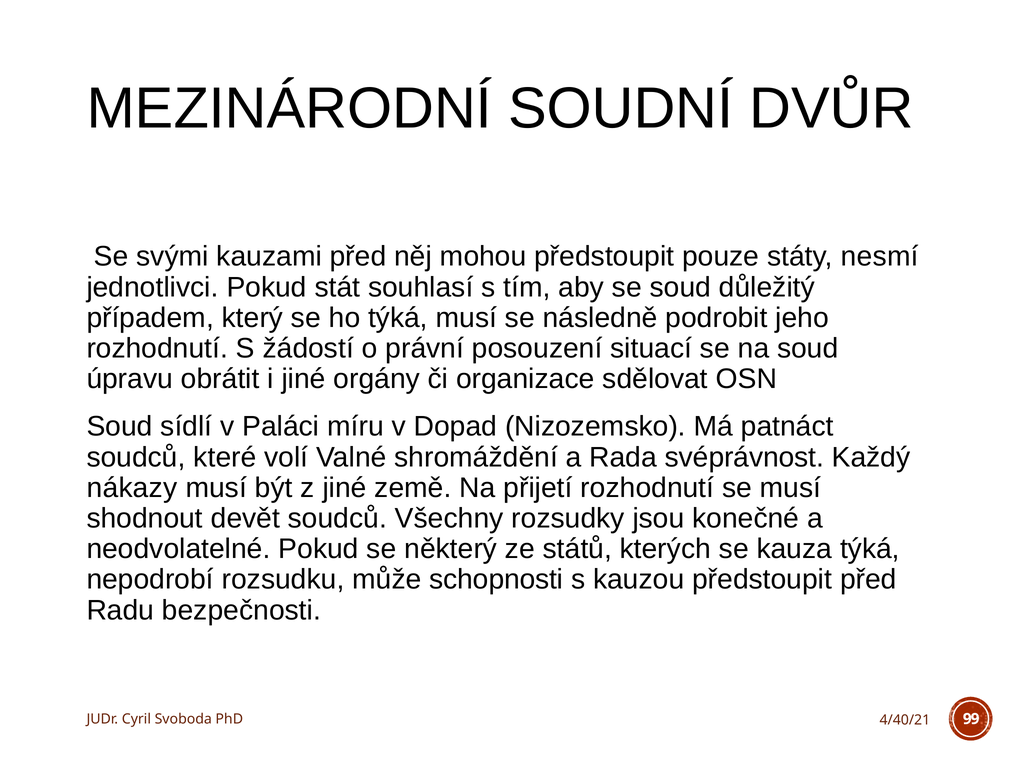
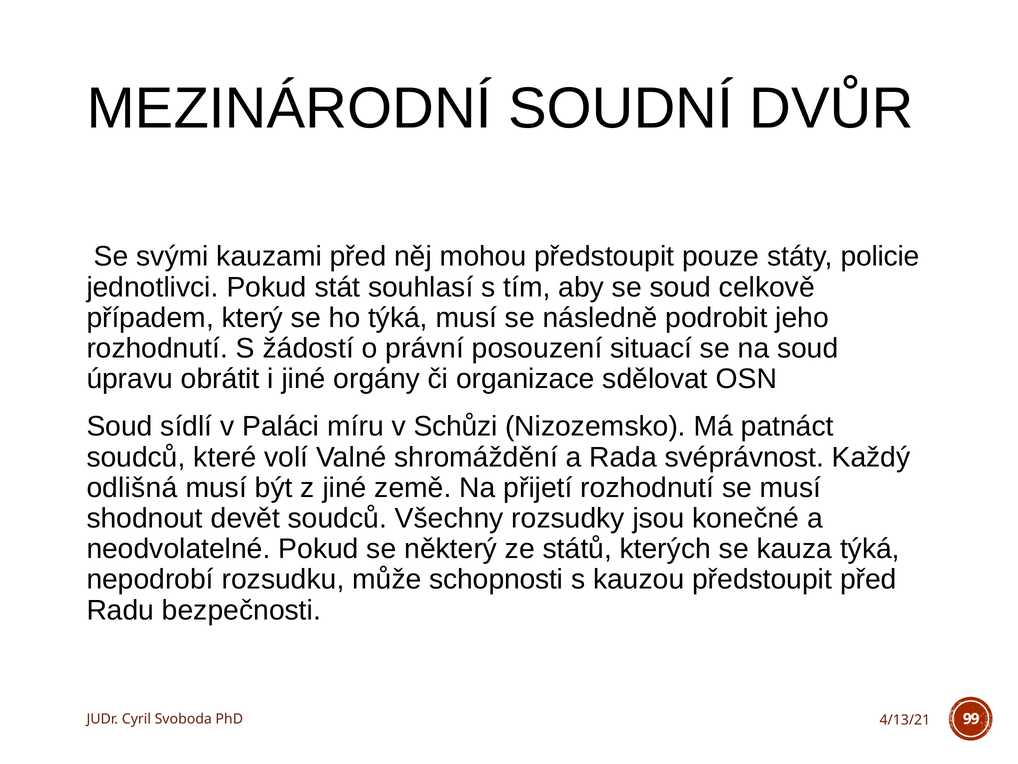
nesmí: nesmí -> policie
důležitý: důležitý -> celkově
Dopad: Dopad -> Schůzi
nákazy: nákazy -> odlišná
4/40/21: 4/40/21 -> 4/13/21
